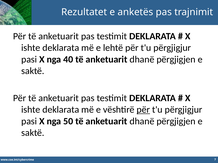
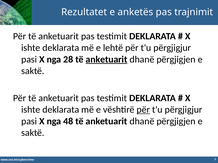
40: 40 -> 28
anketuarit at (107, 60) underline: none -> present
50: 50 -> 48
